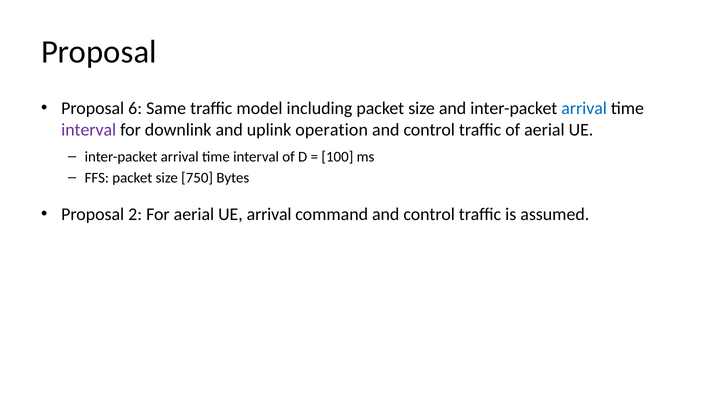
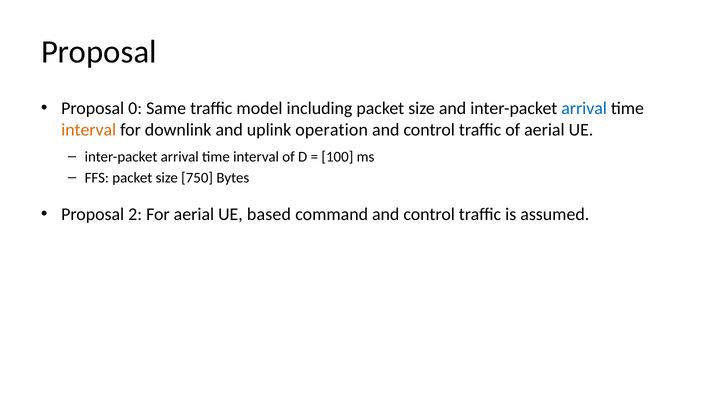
6: 6 -> 0
interval at (89, 130) colour: purple -> orange
UE arrival: arrival -> based
